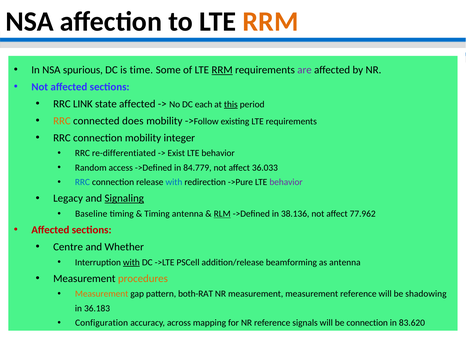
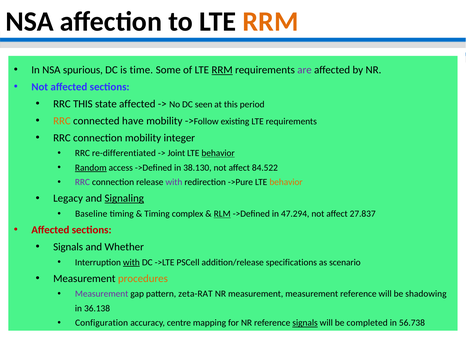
RRC LINK: LINK -> THIS
each: each -> seen
this at (231, 104) underline: present -> none
does: does -> have
Exist: Exist -> Joint
behavior at (218, 153) underline: none -> present
Random underline: none -> present
84.779: 84.779 -> 38.130
36.033: 36.033 -> 84.522
RRC at (82, 182) colour: blue -> purple
with at (174, 182) colour: blue -> purple
behavior at (286, 182) colour: purple -> orange
Timing antenna: antenna -> complex
38.136: 38.136 -> 47.294
77.962: 77.962 -> 27.837
Centre at (68, 247): Centre -> Signals
beamforming: beamforming -> specifications
as antenna: antenna -> scenario
Measurement at (102, 293) colour: orange -> purple
both-RAT: both-RAT -> zeta-RAT
36.183: 36.183 -> 36.138
across: across -> centre
signals at (305, 322) underline: none -> present
be connection: connection -> completed
83.620: 83.620 -> 56.738
